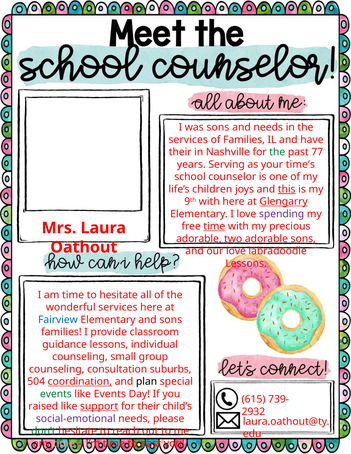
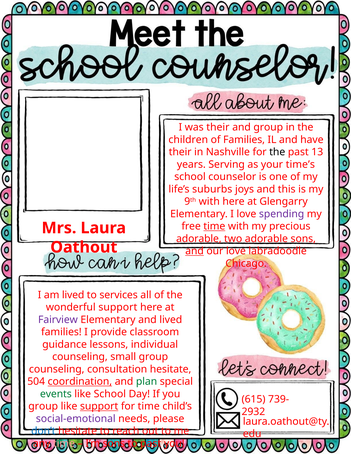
was sons: sons -> their
and needs: needs -> group
services at (188, 140): services -> children
the at (277, 152) colour: green -> black
77: 77 -> 13
children: children -> suburbs
this underline: present -> none
Glengarry underline: present -> none
and at (195, 251) underline: none -> present
Lessons at (246, 264): Lessons -> Chicago
am time: time -> lived
to hesitate: hesitate -> services
wonderful services: services -> support
Fairview colour: blue -> purple
and sons: sons -> lived
consultation suburbs: suburbs -> hesitate
plan colour: black -> green
like Events: Events -> School
raised at (43, 407): raised -> group
for their: their -> time
don’t colour: green -> blue
I’m time: time -> sons
